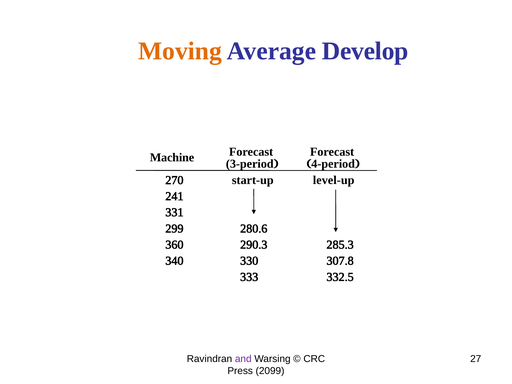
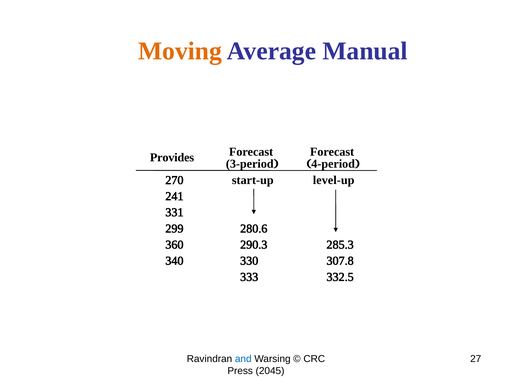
Develop: Develop -> Manual
Machine: Machine -> Provides
and colour: purple -> blue
2099: 2099 -> 2045
